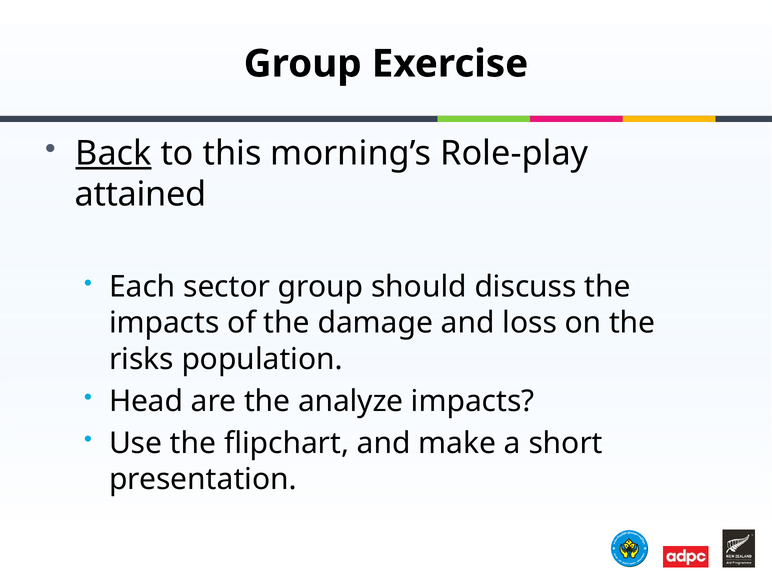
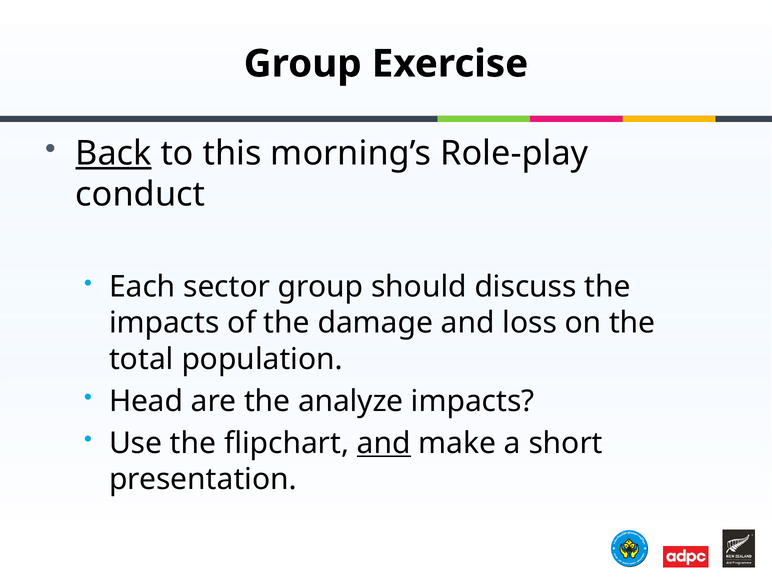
attained: attained -> conduct
risks: risks -> total
and at (384, 443) underline: none -> present
